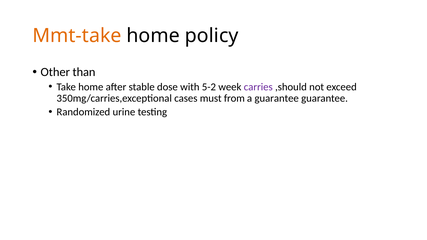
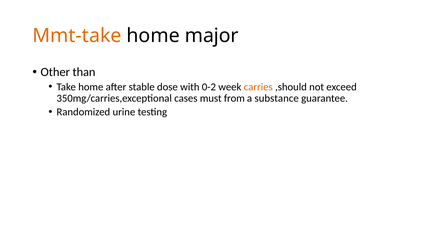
policy: policy -> major
5-2: 5-2 -> 0-2
carries colour: purple -> orange
a guarantee: guarantee -> substance
